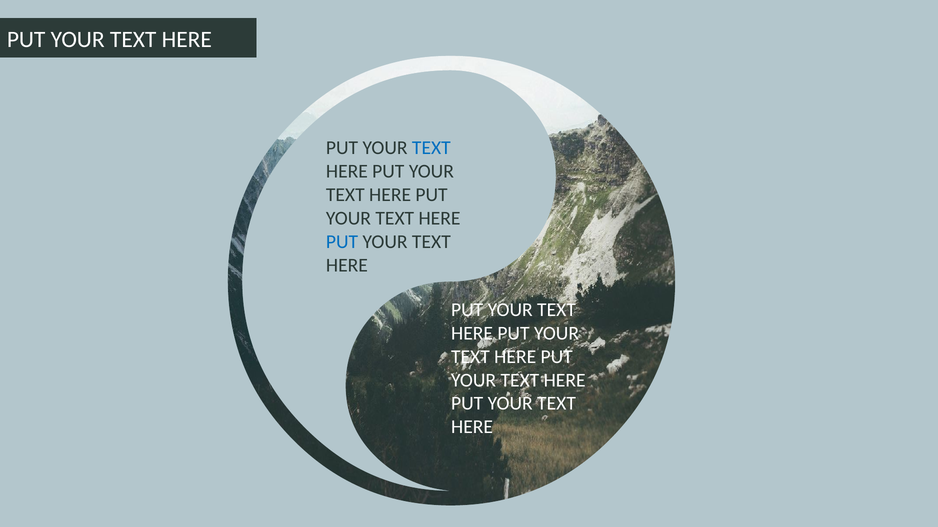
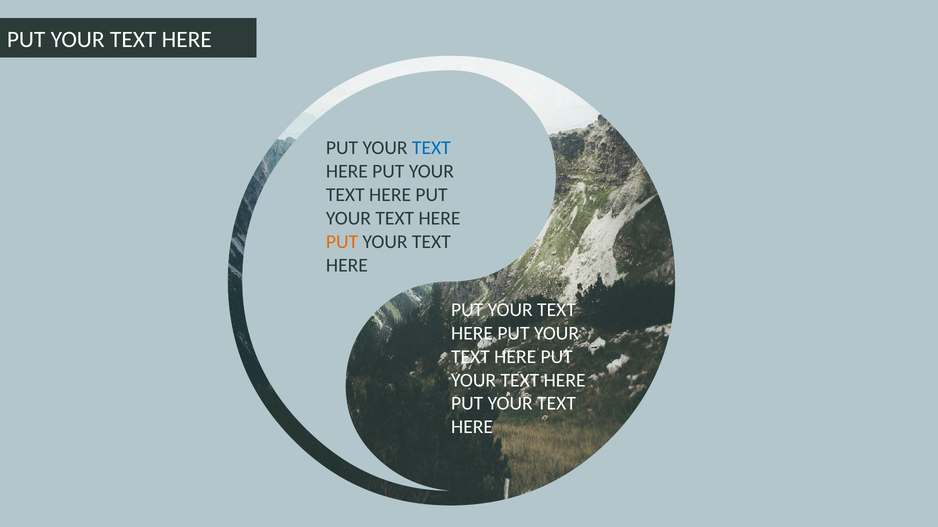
PUT at (342, 242) colour: blue -> orange
